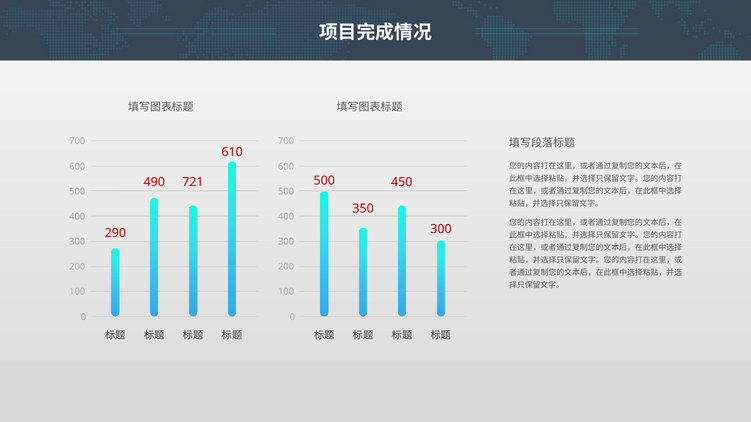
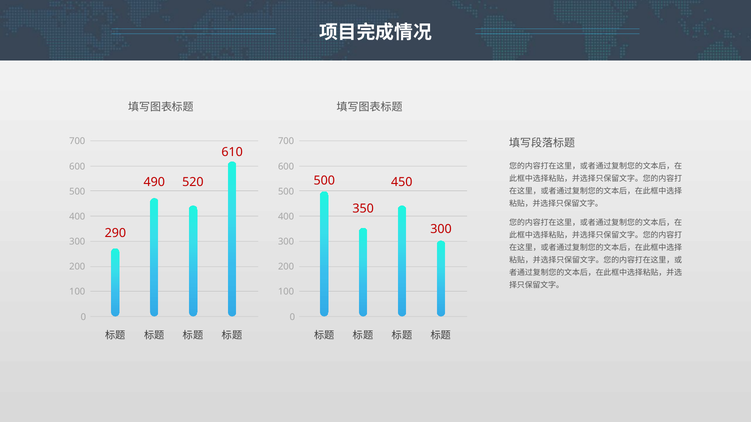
721: 721 -> 520
